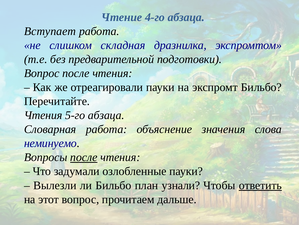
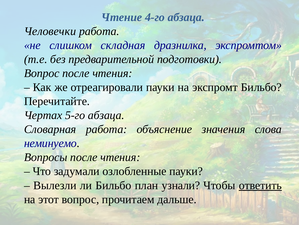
Вступает: Вступает -> Человечки
Чтения at (43, 115): Чтения -> Чертах
после at (84, 157) underline: present -> none
